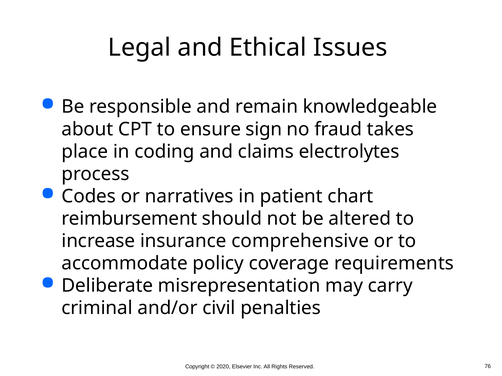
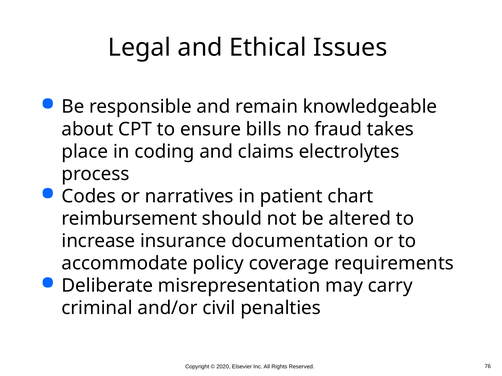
sign: sign -> bills
comprehensive: comprehensive -> documentation
